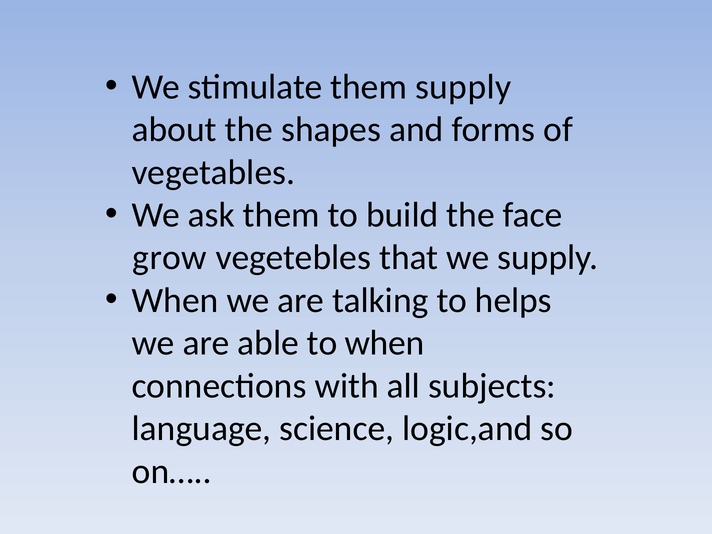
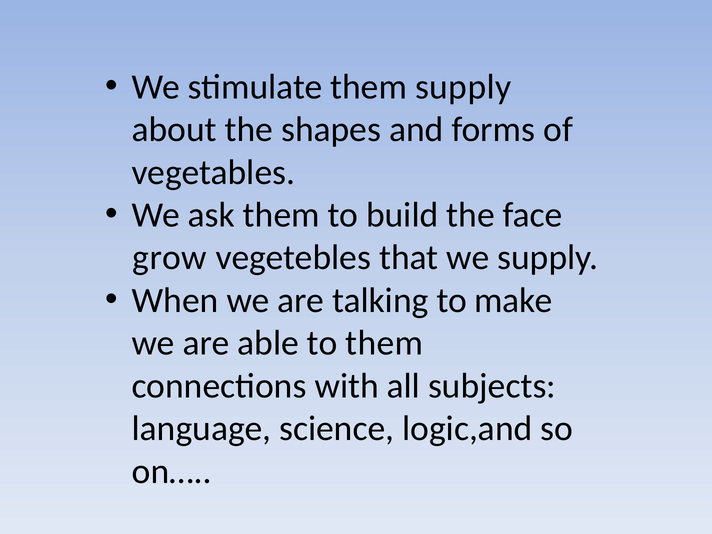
helps: helps -> make
to when: when -> them
